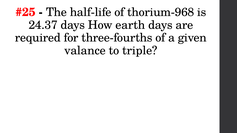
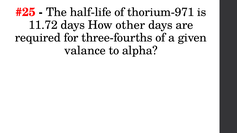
thorium-968: thorium-968 -> thorium-971
24.37: 24.37 -> 11.72
earth: earth -> other
triple: triple -> alpha
